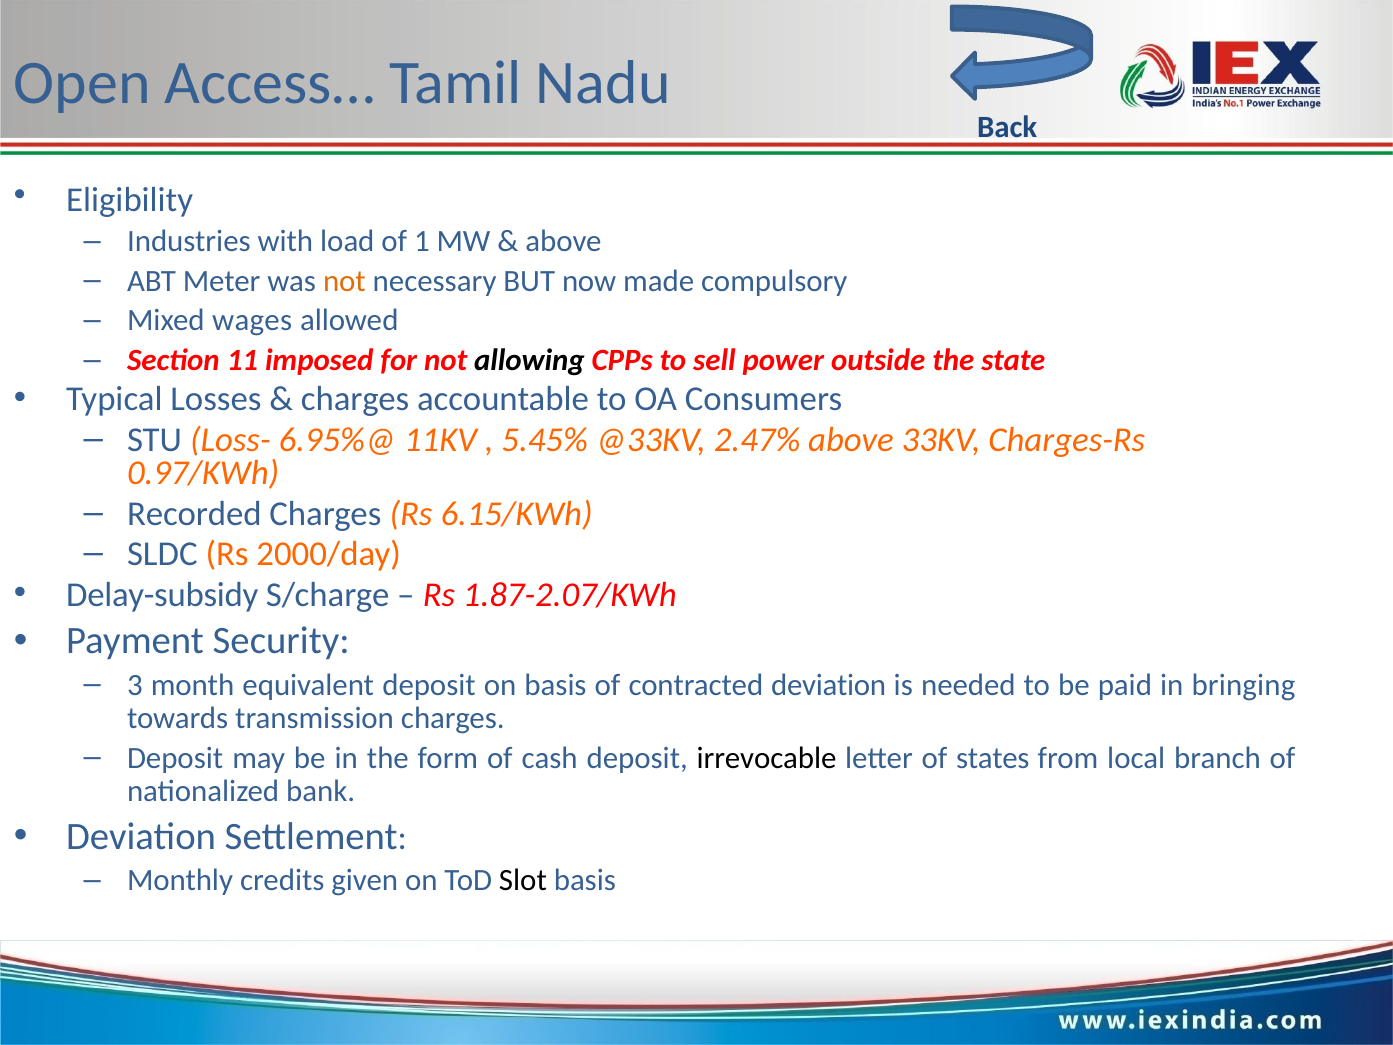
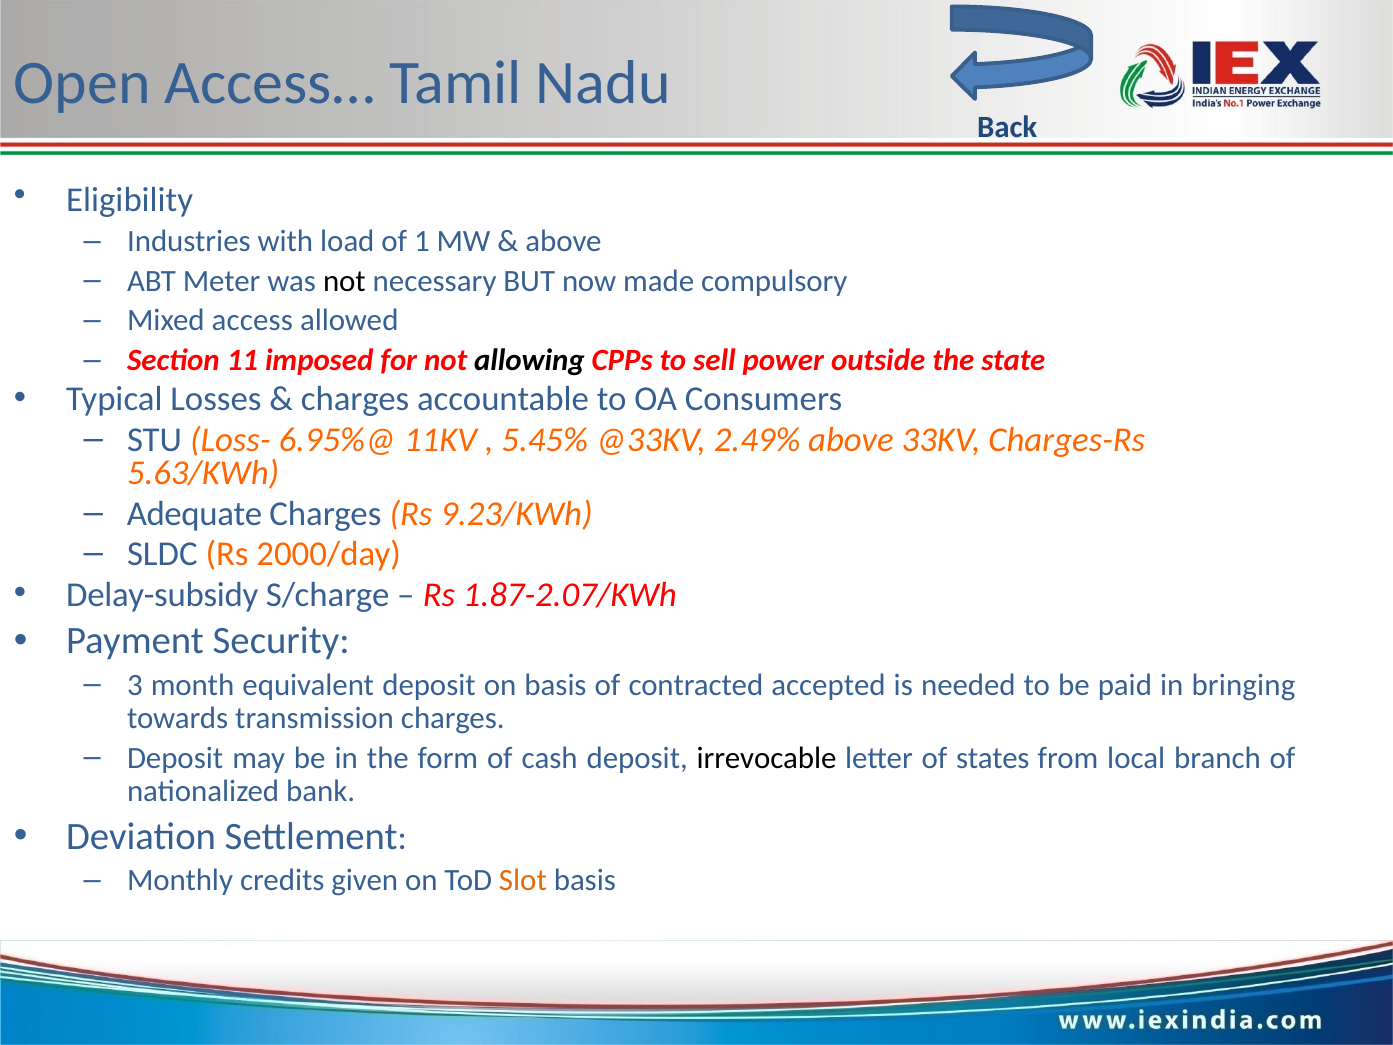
not at (344, 281) colour: orange -> black
wages: wages -> access
2.47%: 2.47% -> 2.49%
0.97/KWh: 0.97/KWh -> 5.63/KWh
Recorded: Recorded -> Adequate
6.15/KWh: 6.15/KWh -> 9.23/KWh
contracted deviation: deviation -> accepted
Slot colour: black -> orange
